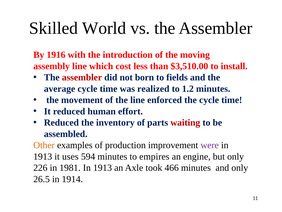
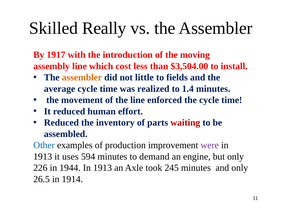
World: World -> Really
1916: 1916 -> 1917
$3,510.00: $3,510.00 -> $3,504.00
assembler at (82, 77) colour: red -> orange
born: born -> little
1.2: 1.2 -> 1.4
Other colour: orange -> blue
empires: empires -> demand
1981: 1981 -> 1944
466: 466 -> 245
